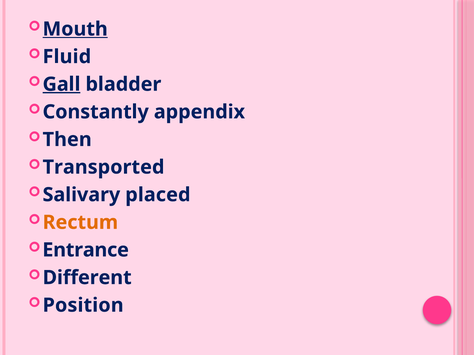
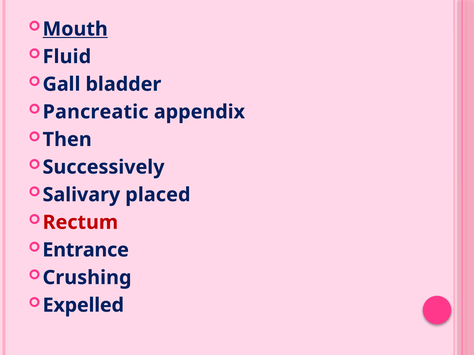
Gall underline: present -> none
Constantly: Constantly -> Pancreatic
Transported: Transported -> Successively
Rectum colour: orange -> red
Different: Different -> Crushing
Position: Position -> Expelled
